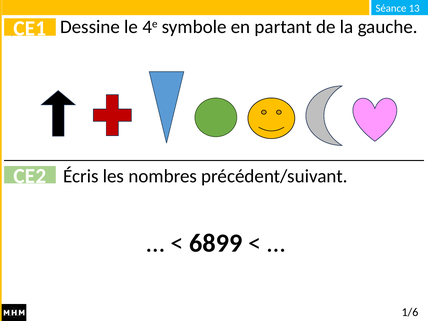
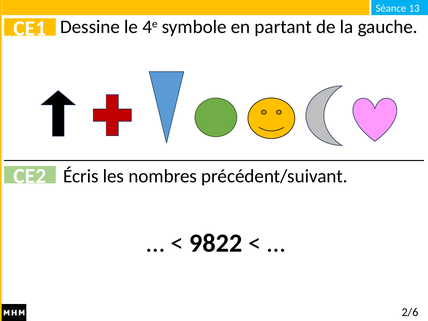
6899: 6899 -> 9822
1/6: 1/6 -> 2/6
